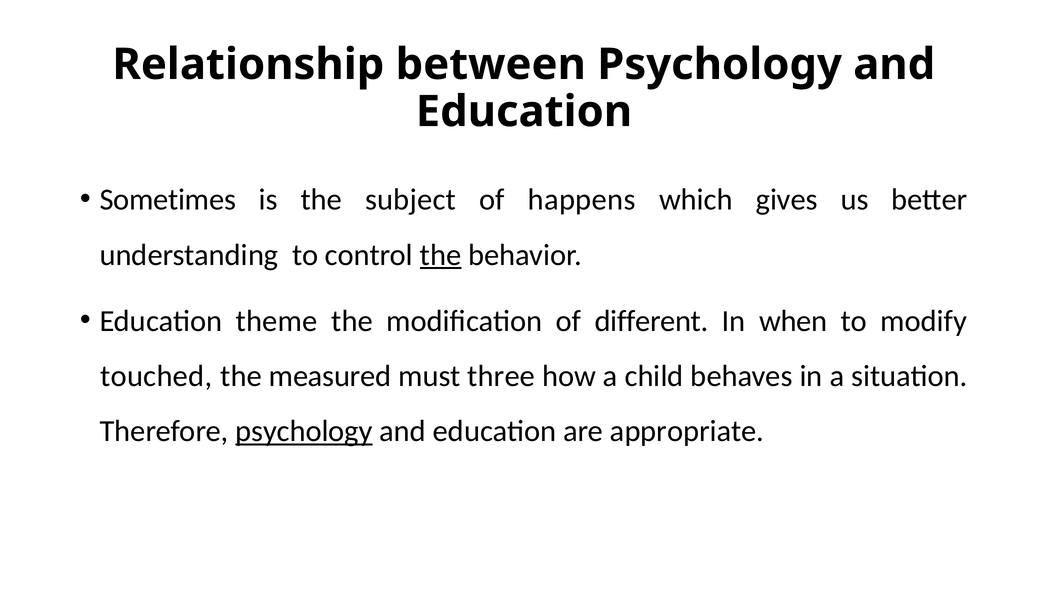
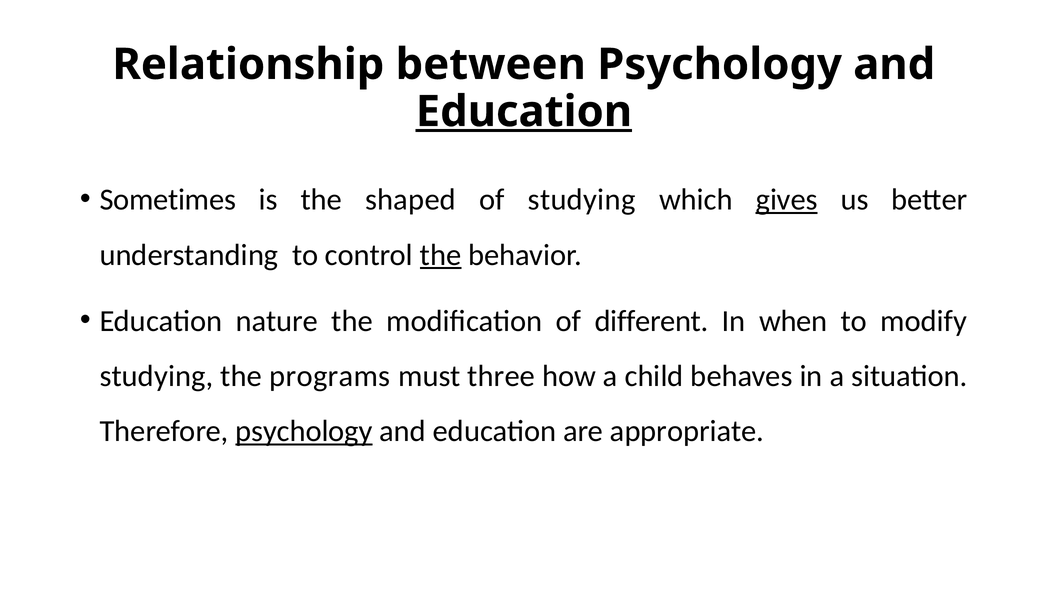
Education at (524, 112) underline: none -> present
subject: subject -> shaped
of happens: happens -> studying
gives underline: none -> present
theme: theme -> nature
touched at (156, 376): touched -> studying
measured: measured -> programs
